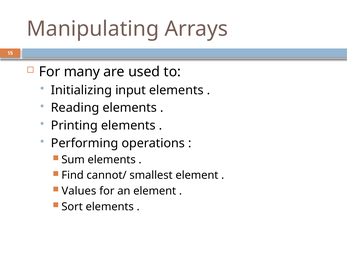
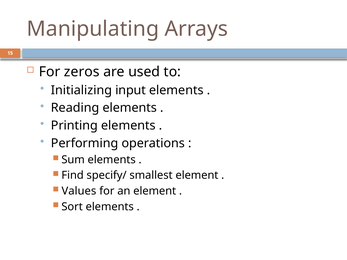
many: many -> zeros
cannot/: cannot/ -> specify/
